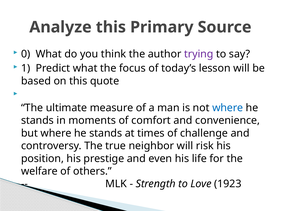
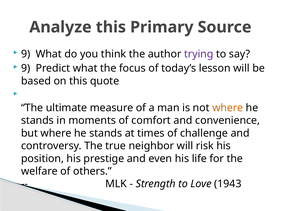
0 at (26, 54): 0 -> 9
1 at (26, 68): 1 -> 9
where at (228, 108) colour: blue -> orange
1923: 1923 -> 1943
